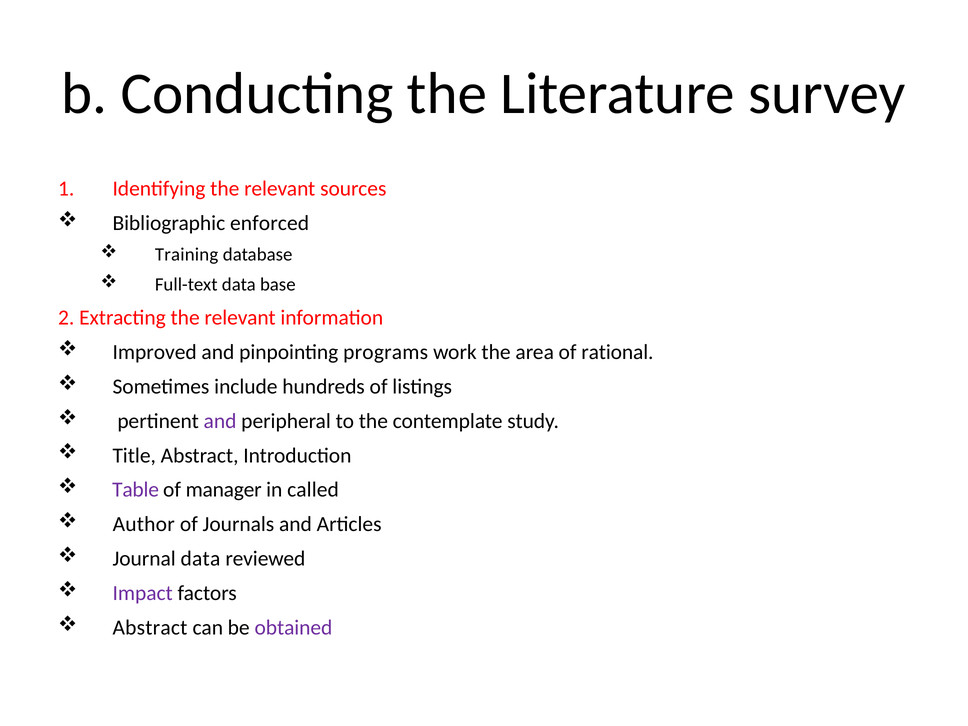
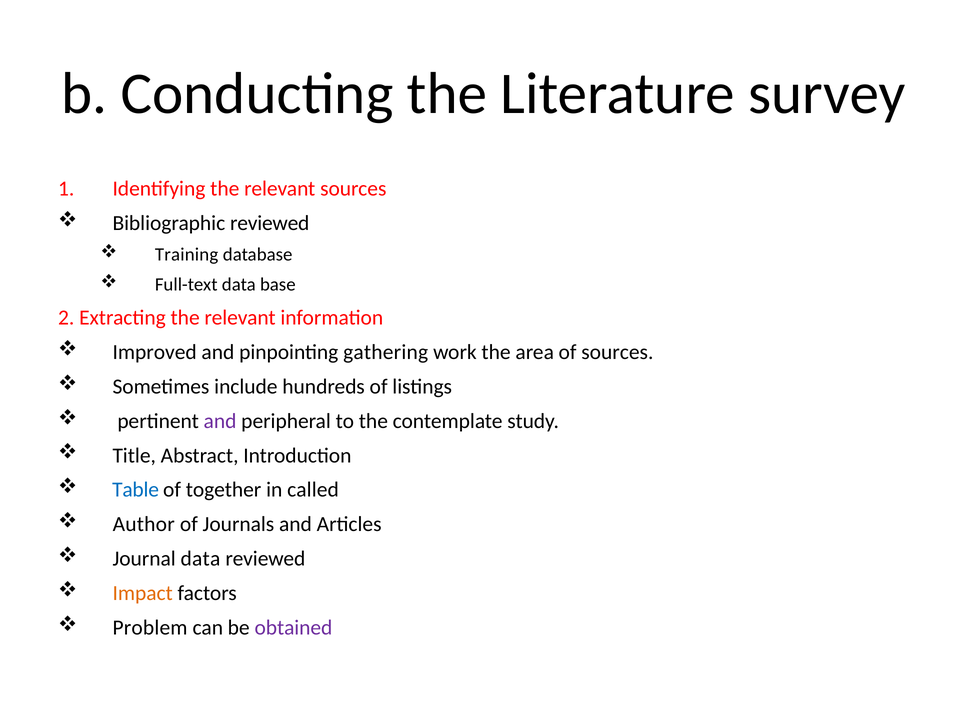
Bibliographic enforced: enforced -> reviewed
programs: programs -> gathering
of rational: rational -> sources
Table colour: purple -> blue
manager: manager -> together
Impact colour: purple -> orange
Abstract at (150, 627): Abstract -> Problem
